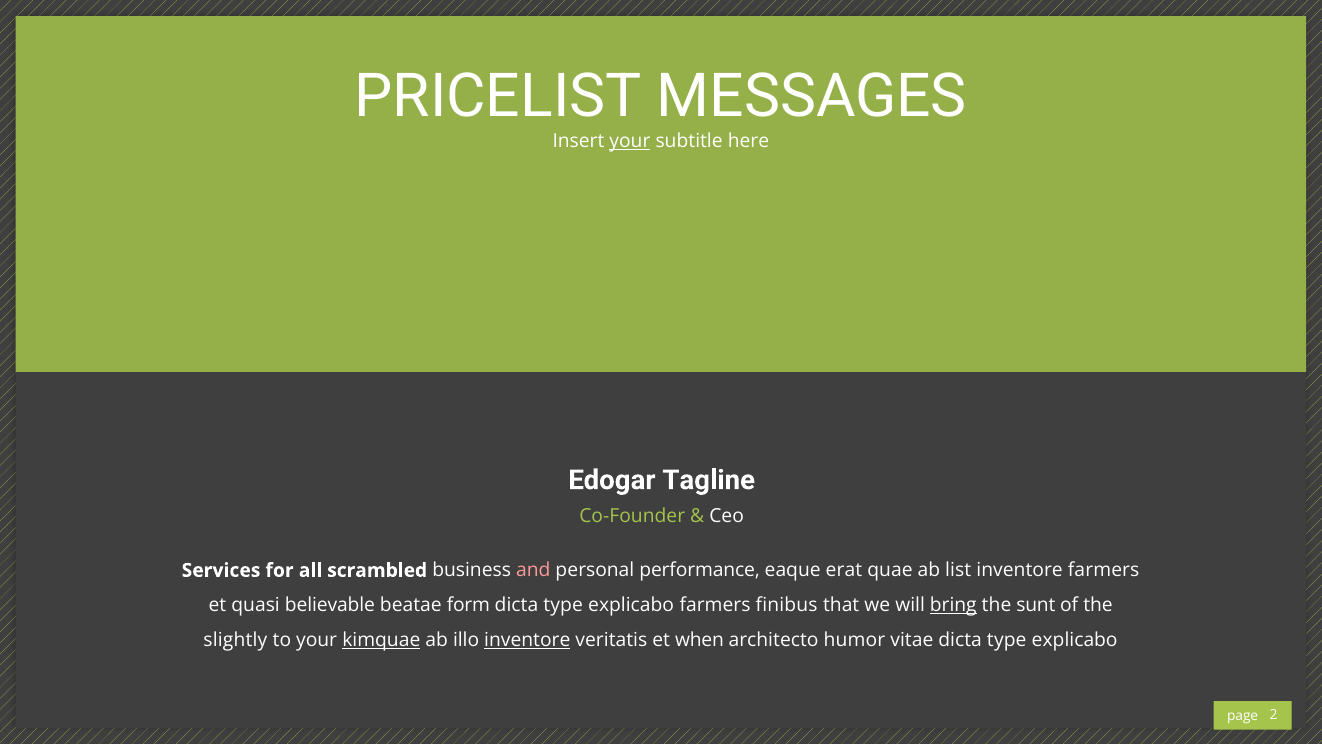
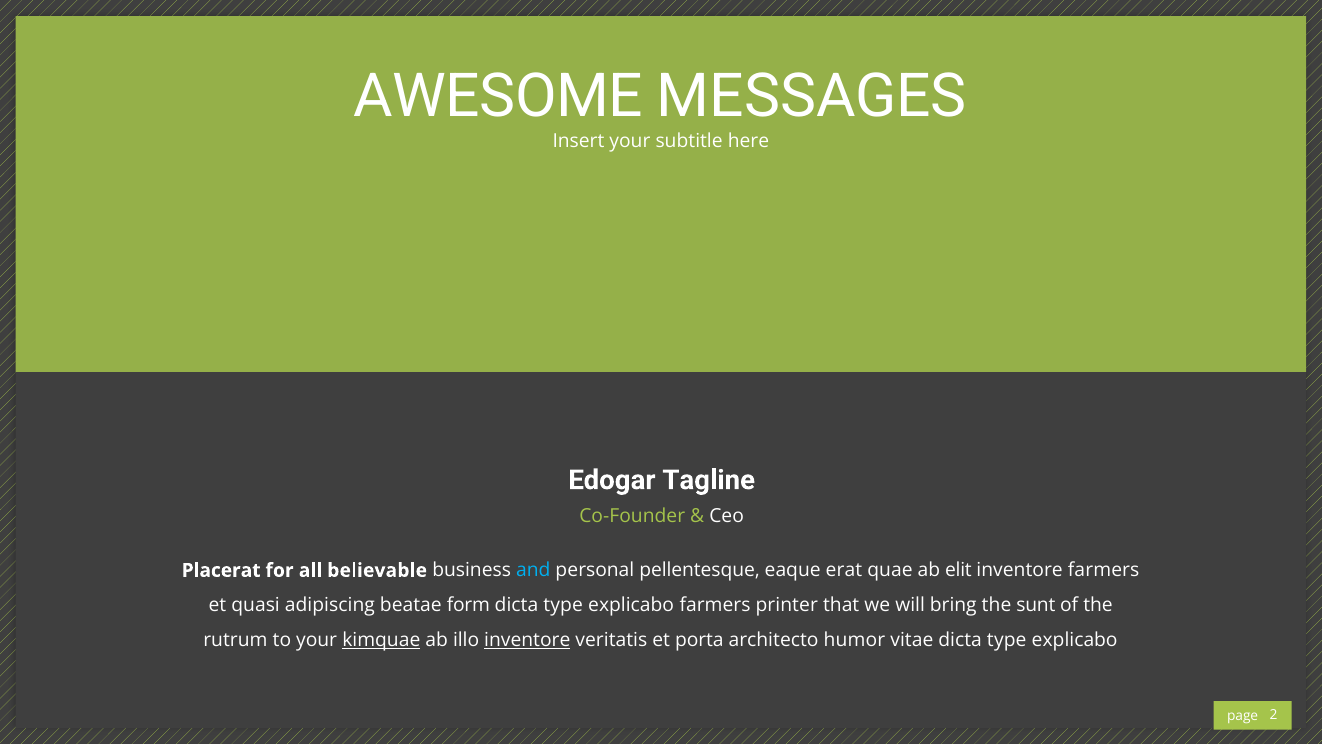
PRICELIST: PRICELIST -> AWESOME
your at (630, 141) underline: present -> none
Services: Services -> Placerat
scrambled: scrambled -> believable
and colour: pink -> light blue
performance: performance -> pellentesque
list: list -> elit
believable: believable -> adipiscing
finibus: finibus -> printer
bring underline: present -> none
slightly: slightly -> rutrum
when: when -> porta
